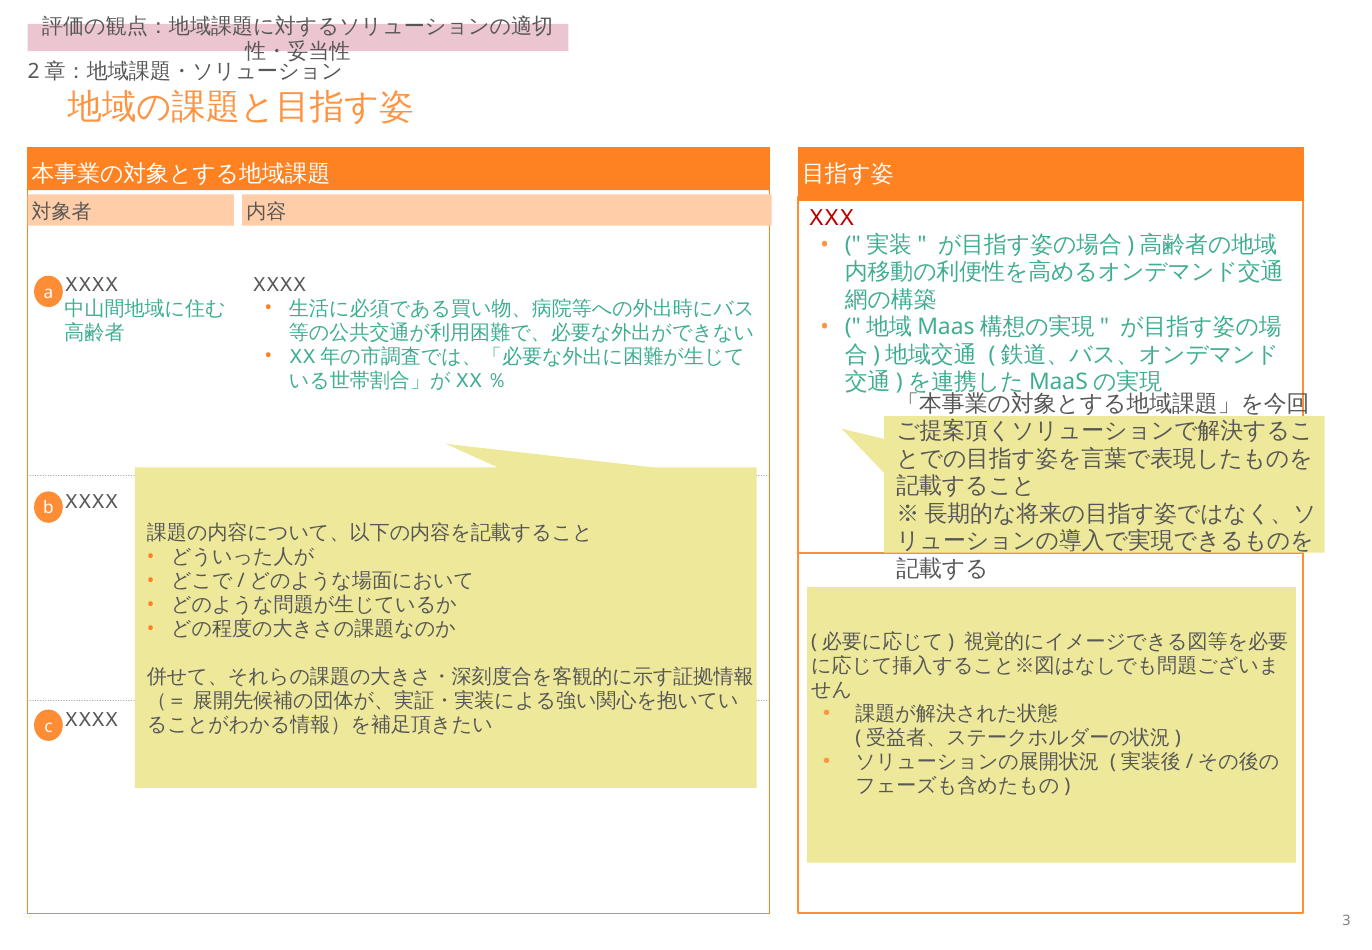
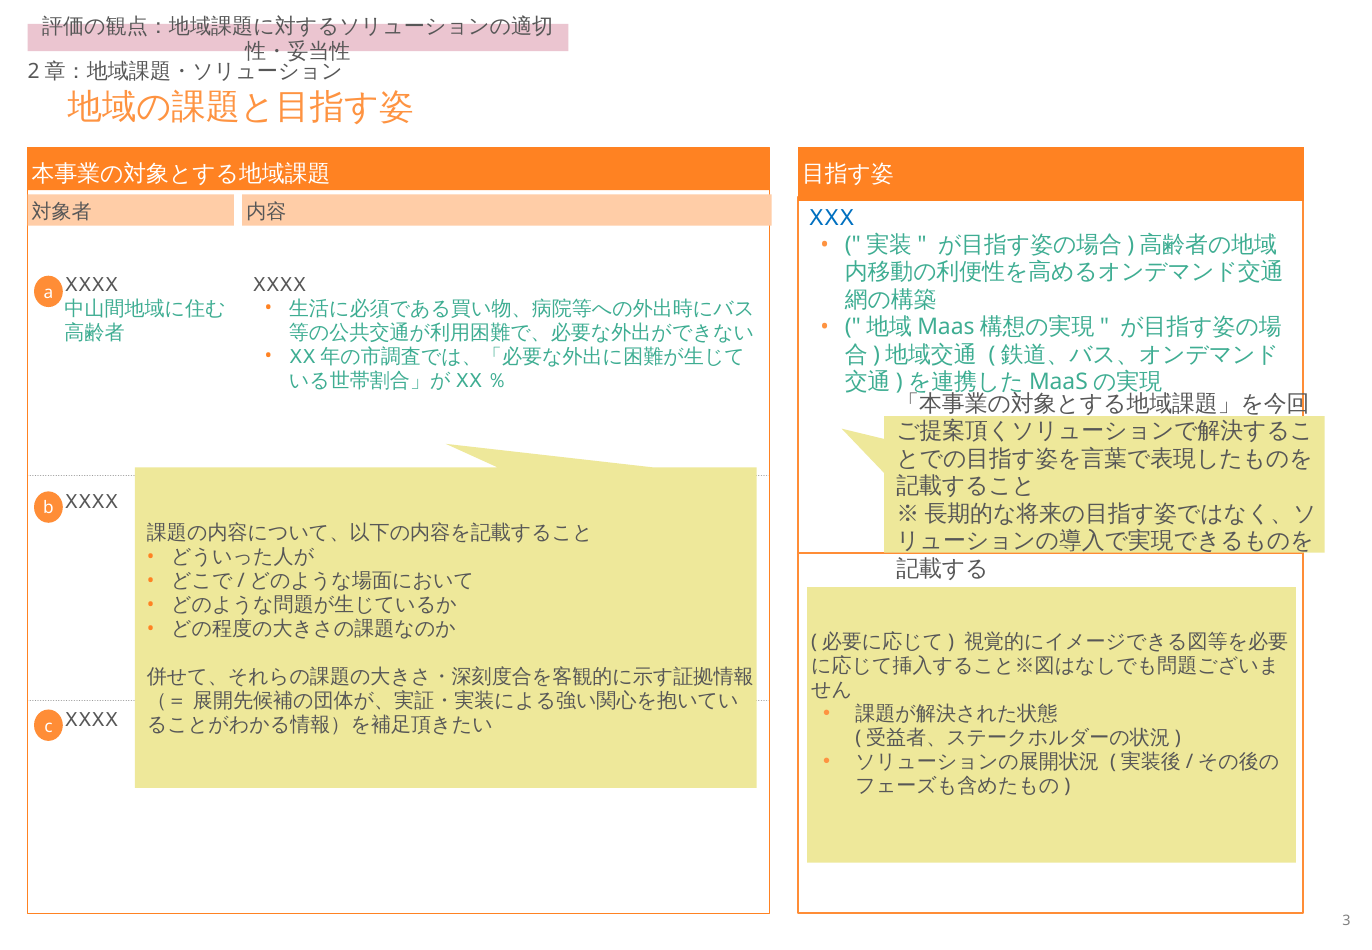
XXX colour: red -> blue
